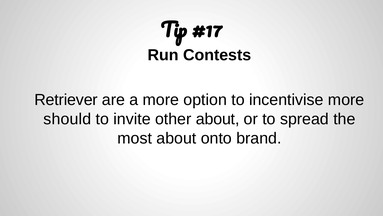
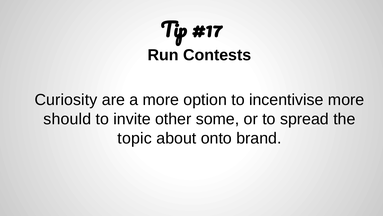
Retriever: Retriever -> Curiosity
other about: about -> some
most: most -> topic
